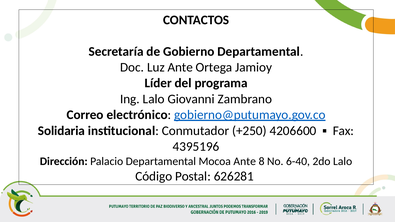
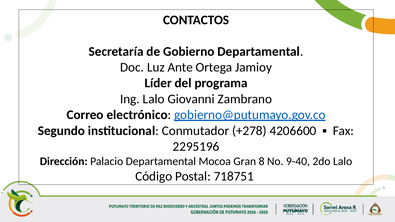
Solidaria: Solidaria -> Segundo
+250: +250 -> +278
4395196: 4395196 -> 2295196
Mocoa Ante: Ante -> Gran
6-40: 6-40 -> 9-40
626281: 626281 -> 718751
